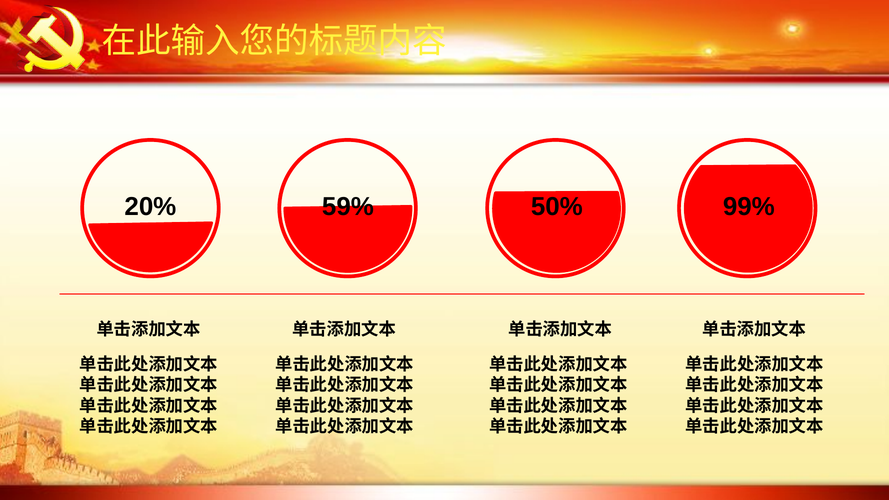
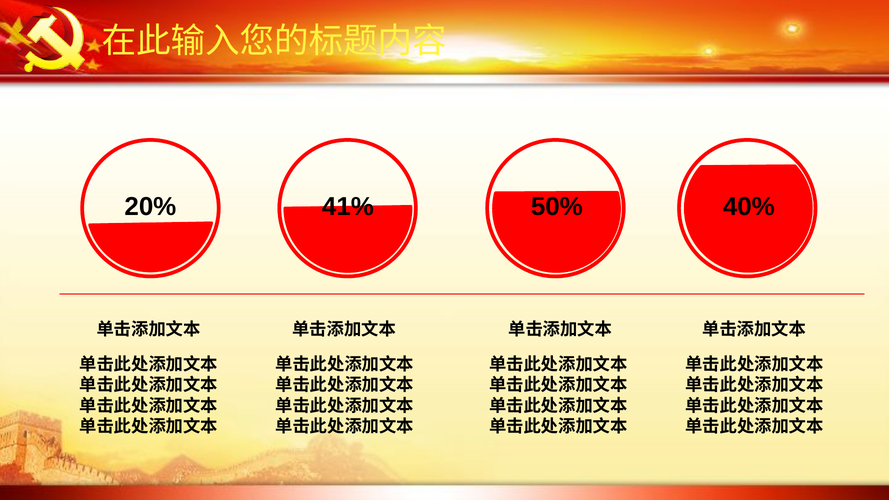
59%: 59% -> 41%
99%: 99% -> 40%
